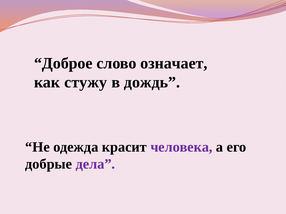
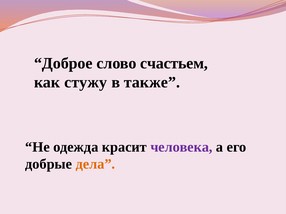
означает: означает -> счастьем
дождь: дождь -> также
дела colour: purple -> orange
